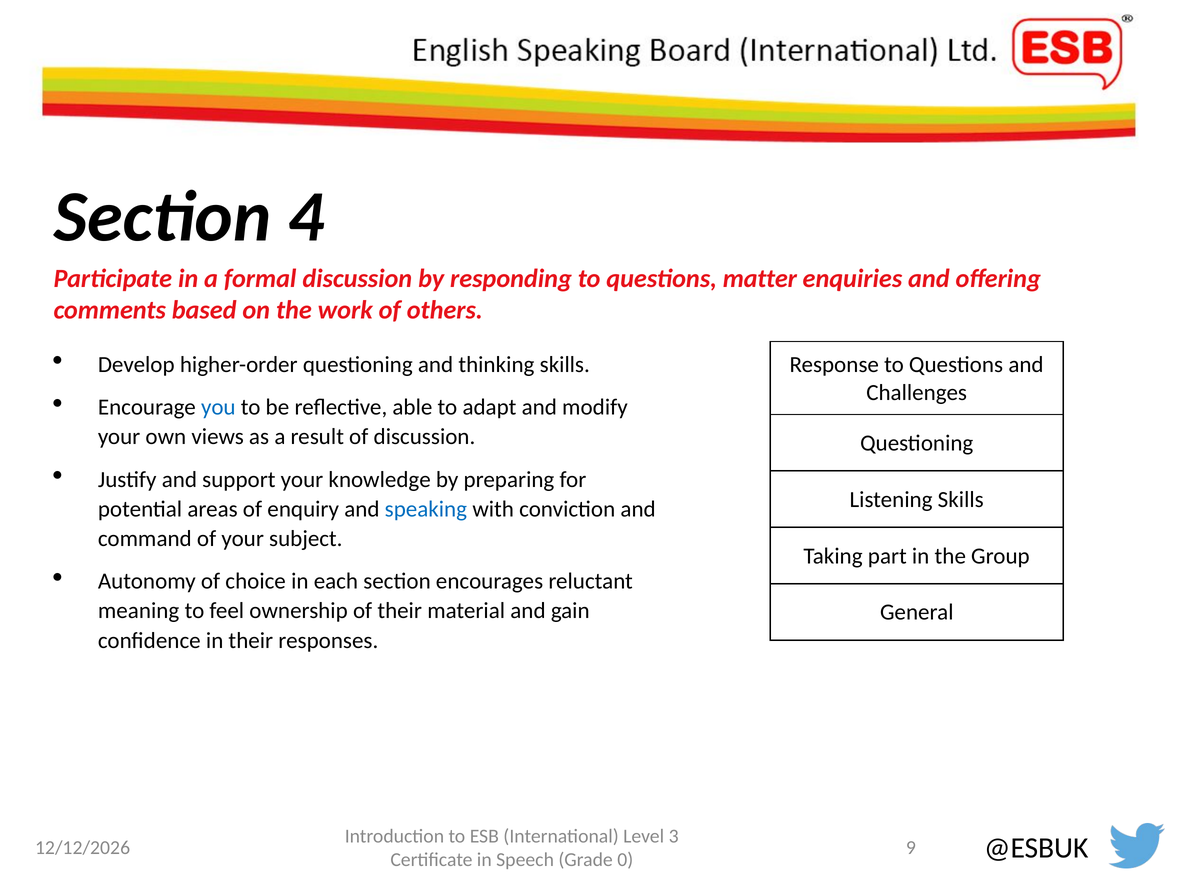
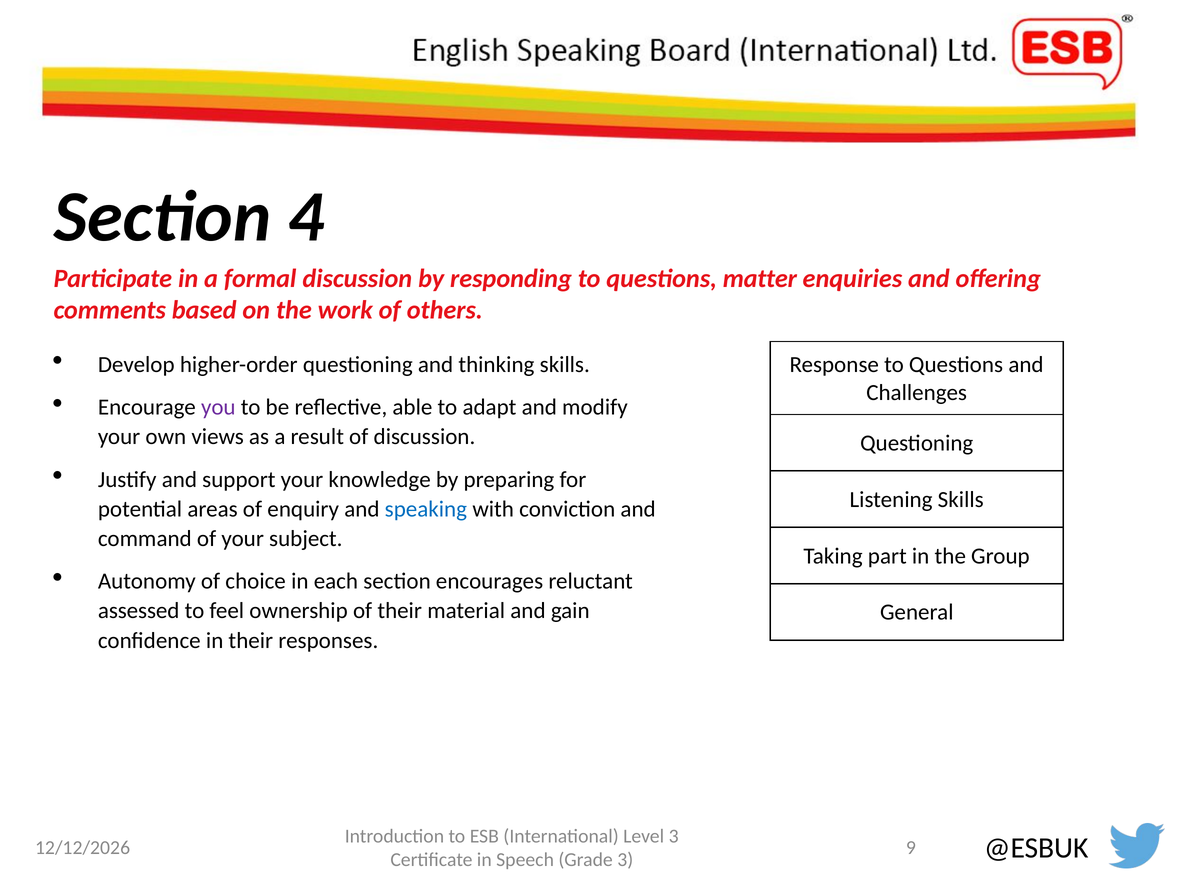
you colour: blue -> purple
meaning: meaning -> assessed
Grade 0: 0 -> 3
